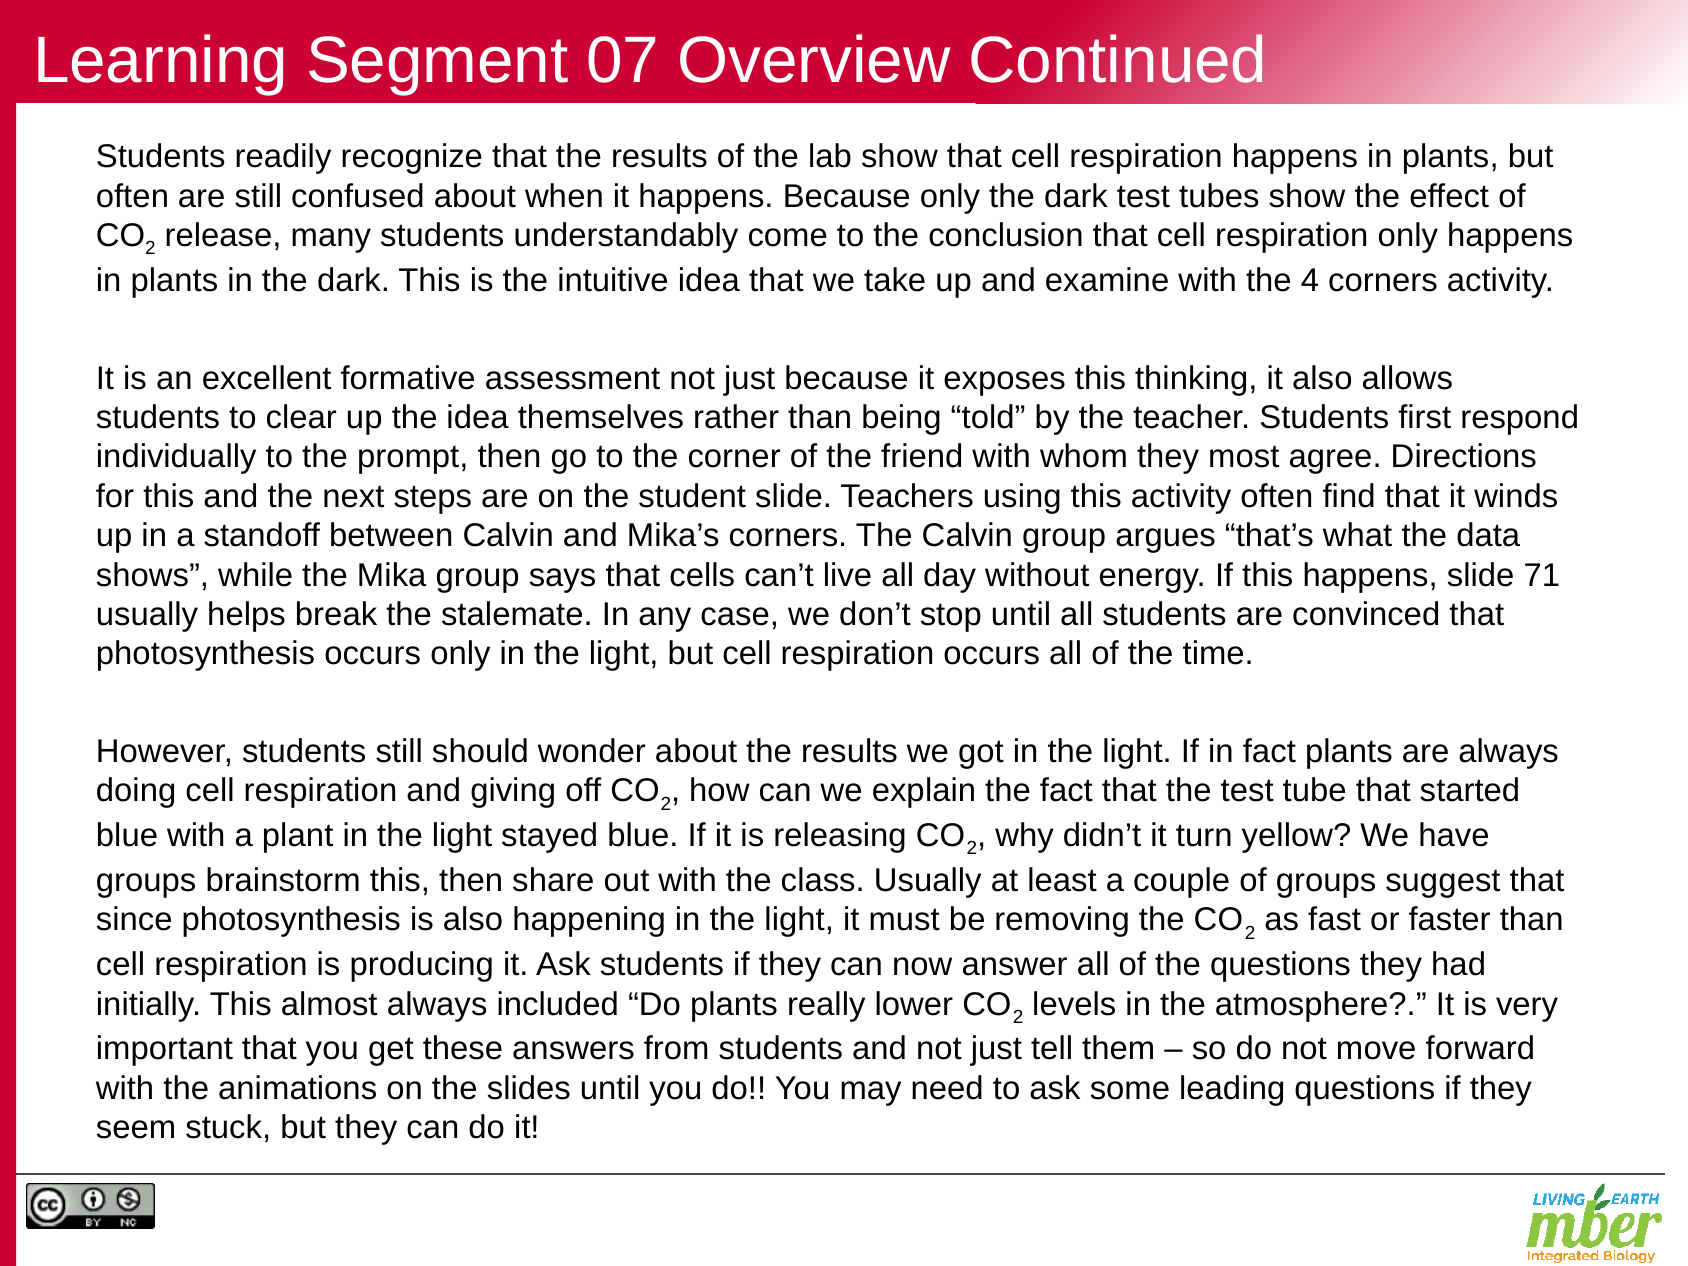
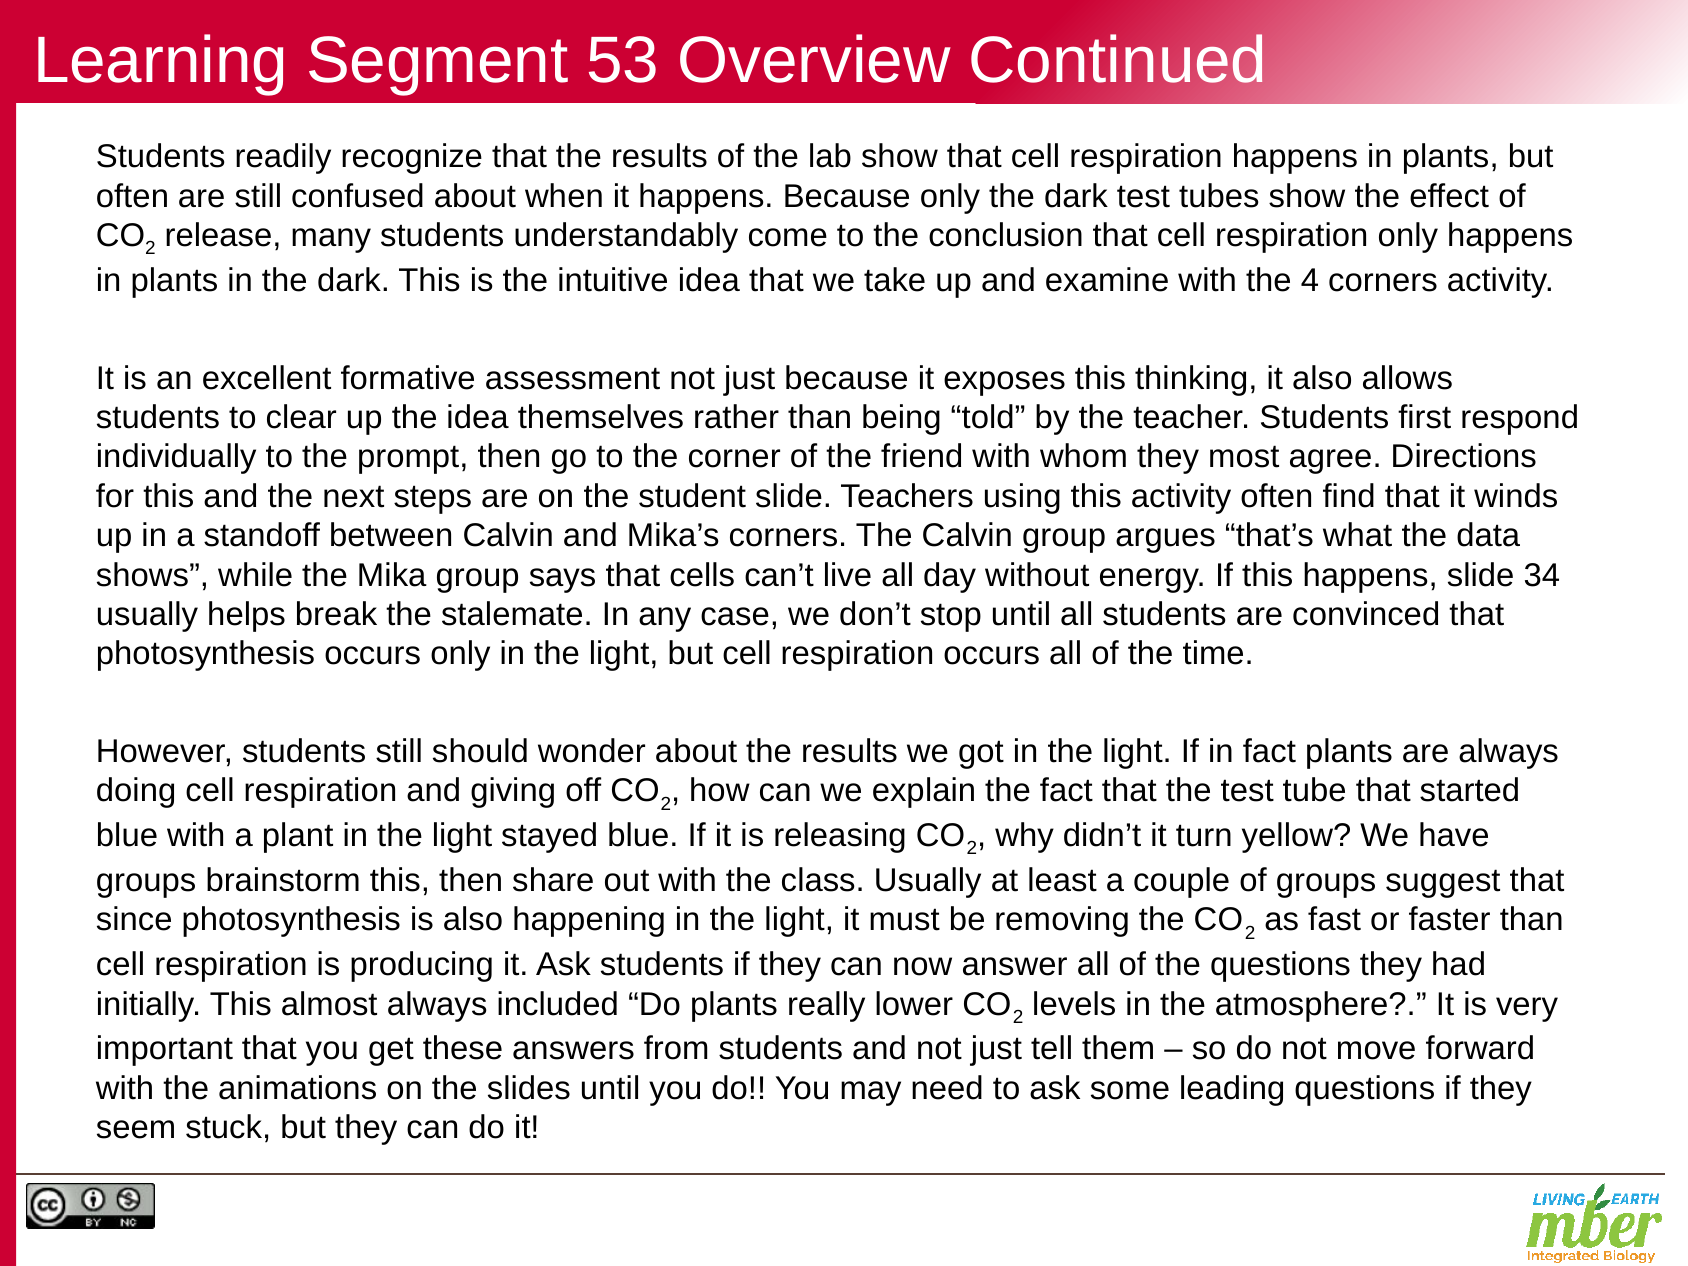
07: 07 -> 53
71: 71 -> 34
